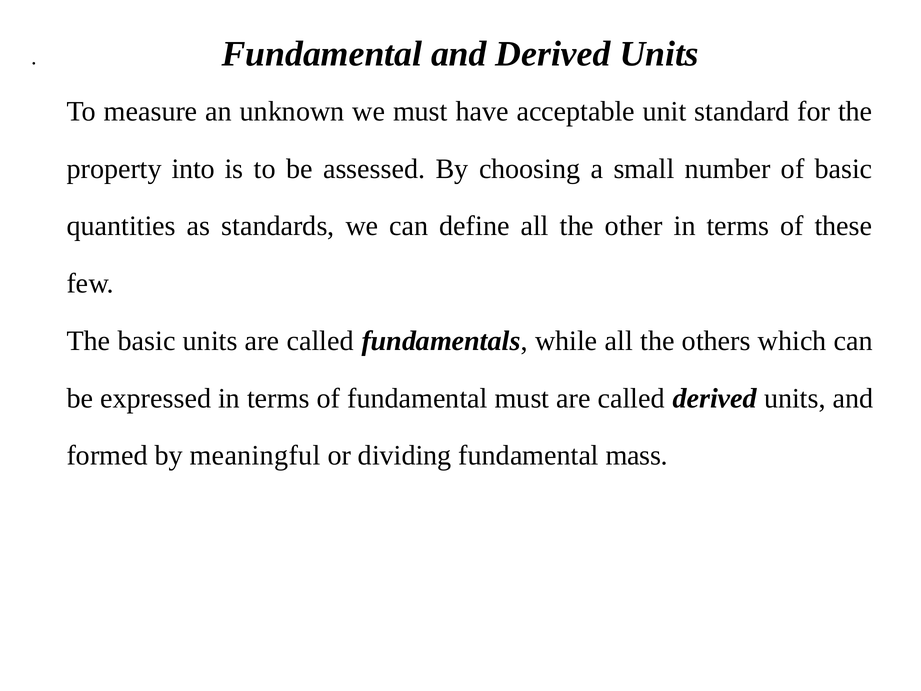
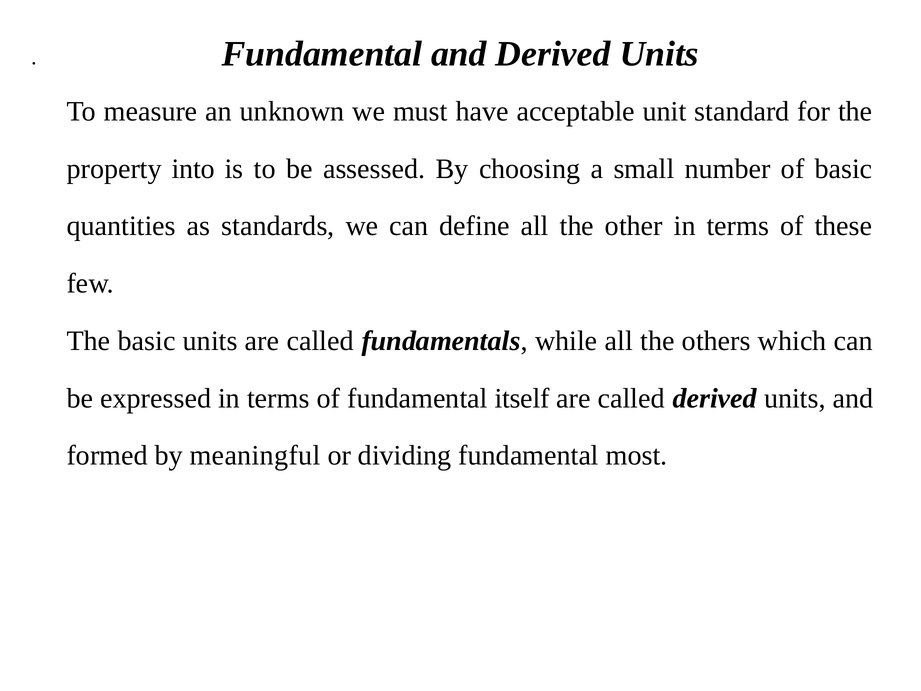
fundamental must: must -> itself
mass: mass -> most
